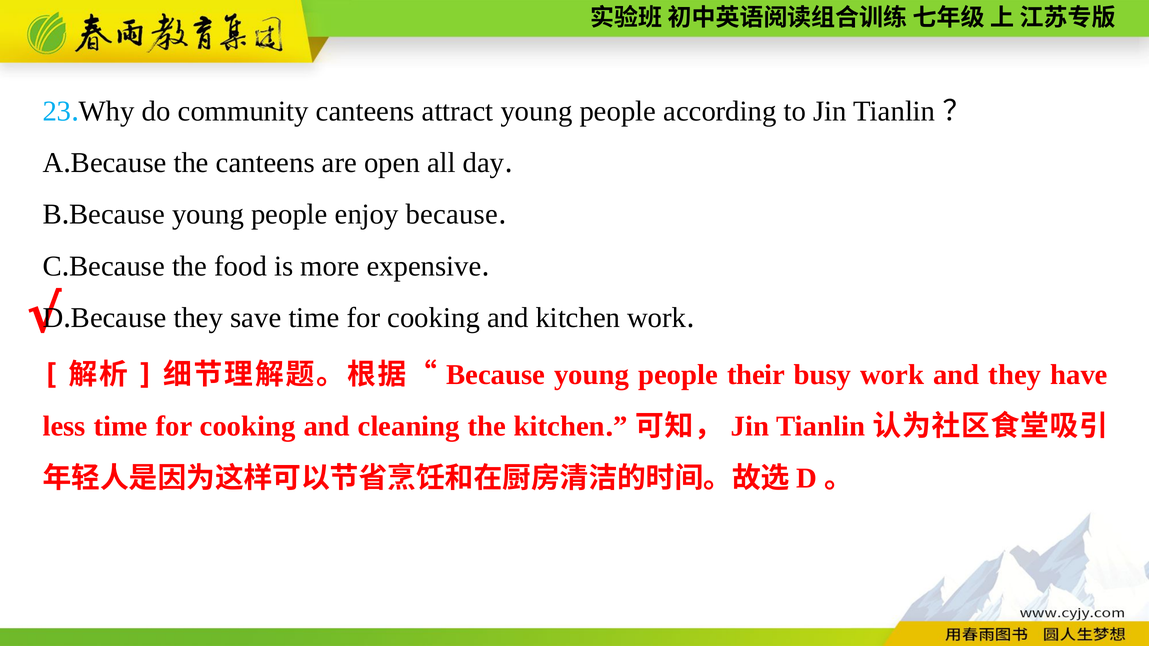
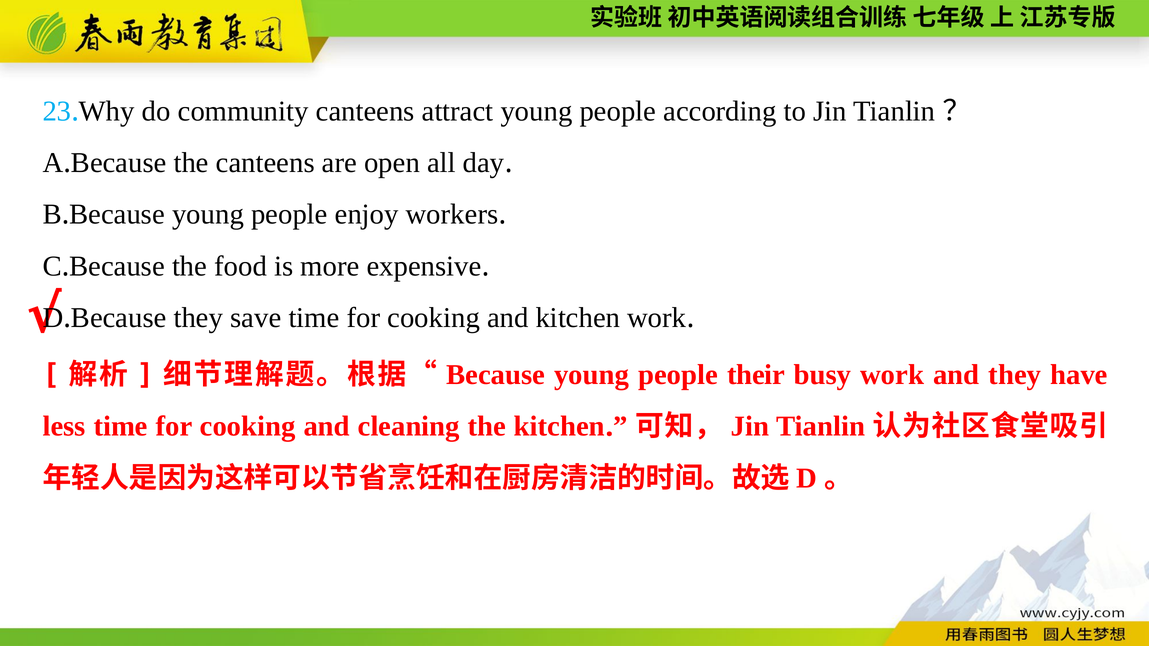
enjoy because: because -> workers
